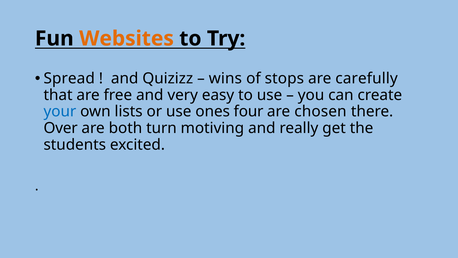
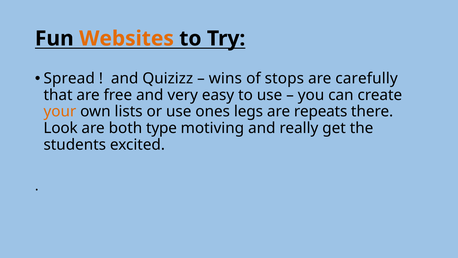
your colour: blue -> orange
four: four -> legs
chosen: chosen -> repeats
Over: Over -> Look
turn: turn -> type
